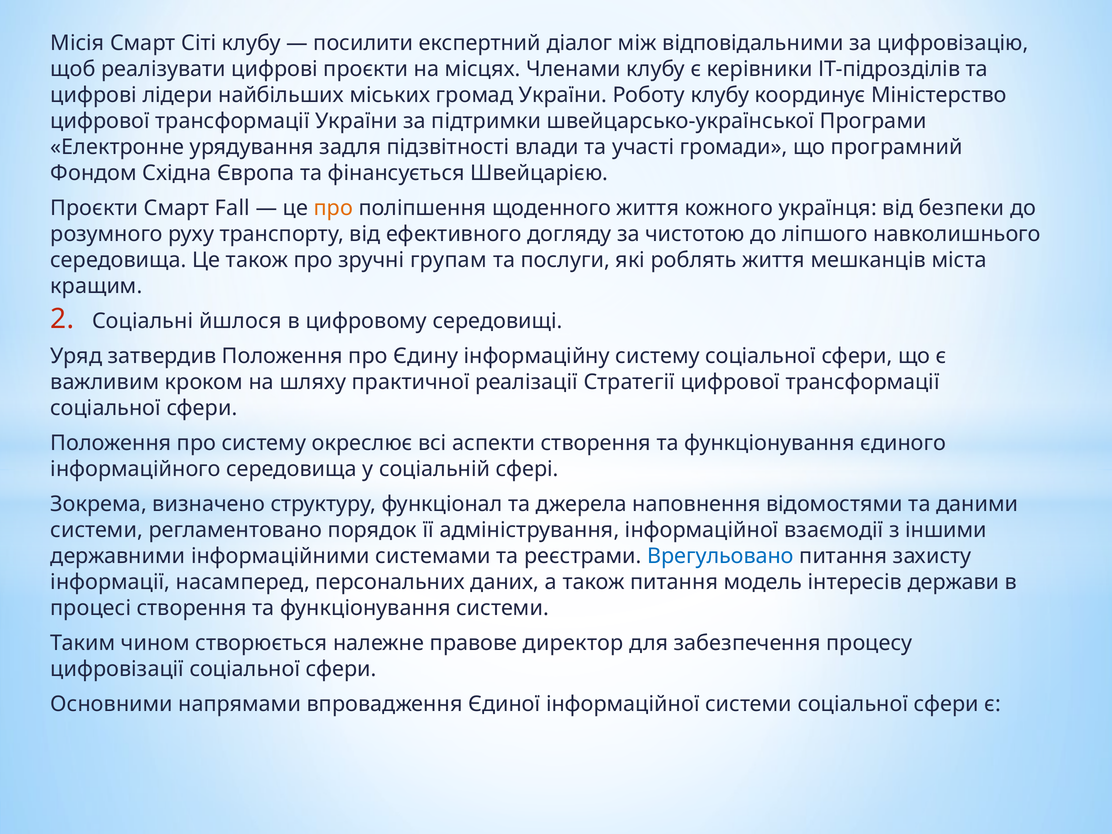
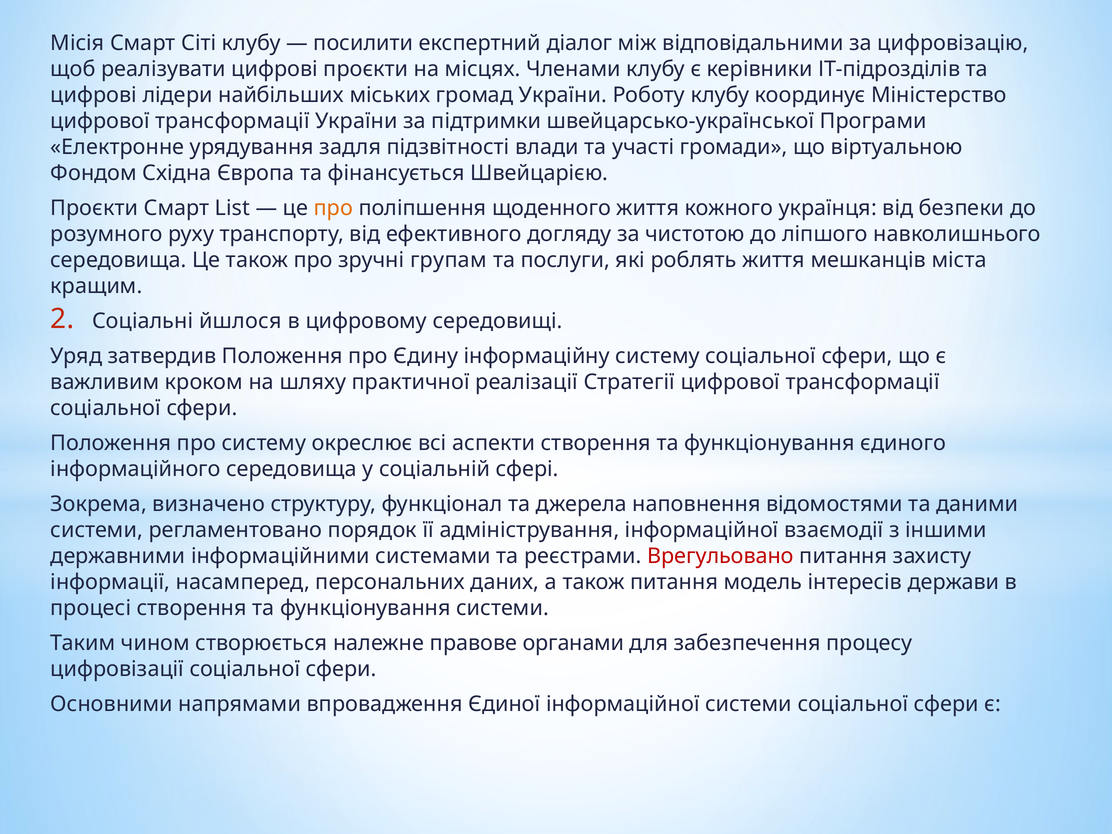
програмний: програмний -> віртуальною
Fall: Fall -> List
Врегульовано colour: blue -> red
директор: директор -> органами
